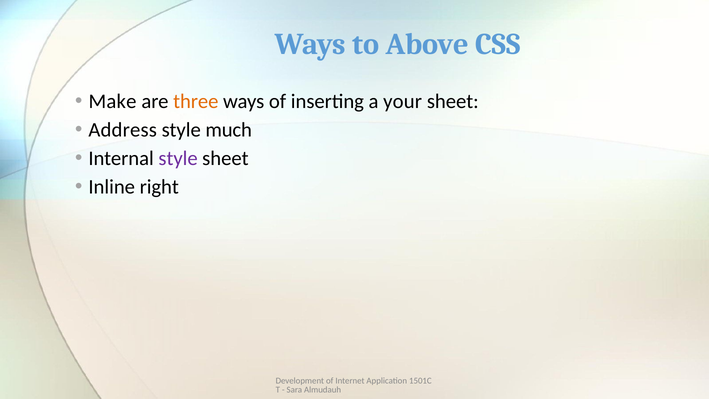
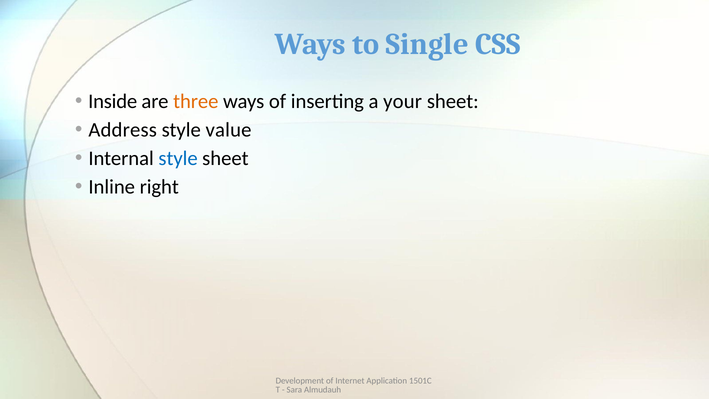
Above: Above -> Single
Make: Make -> Inside
much: much -> value
style at (178, 158) colour: purple -> blue
